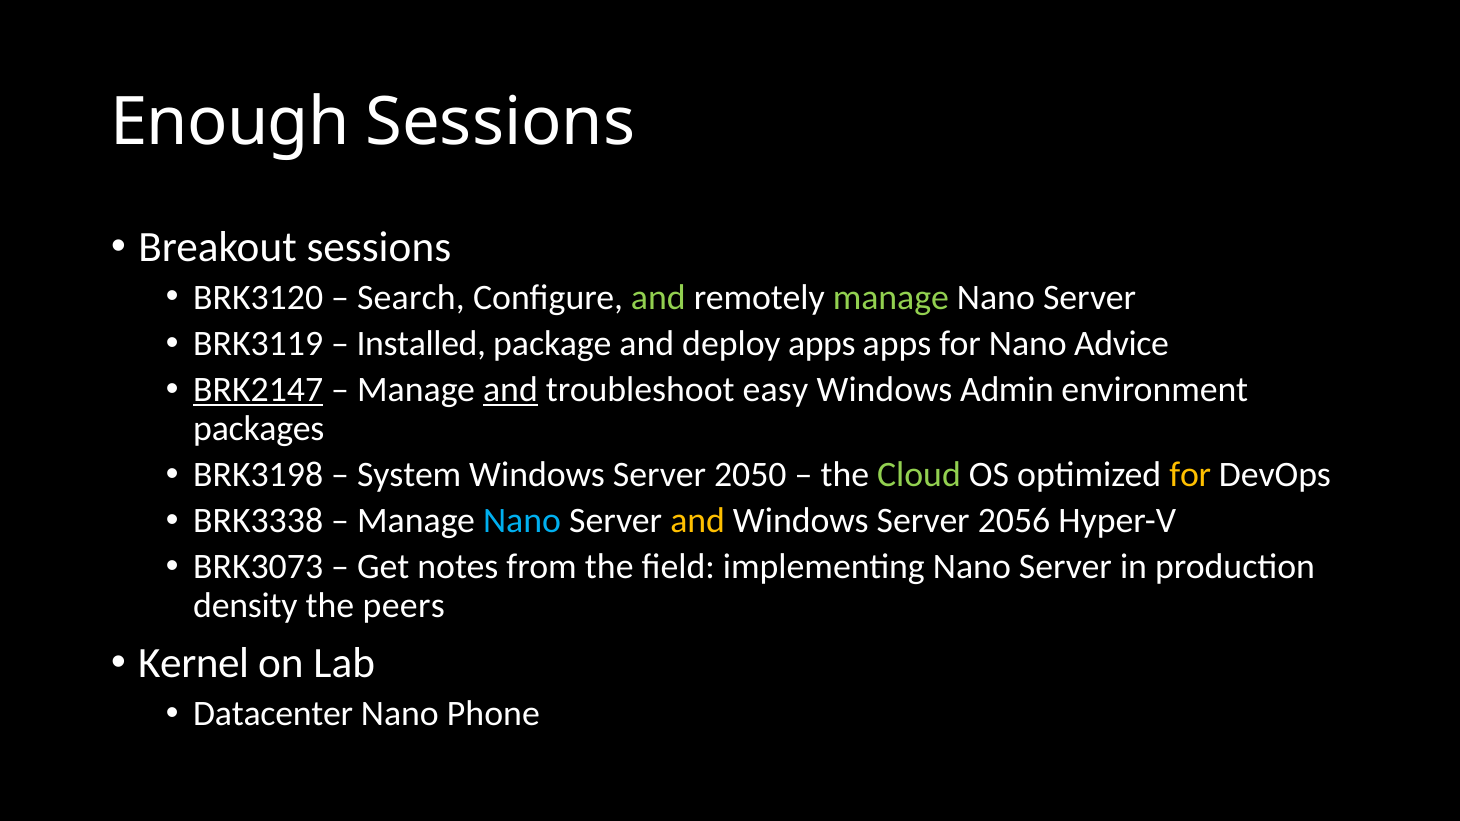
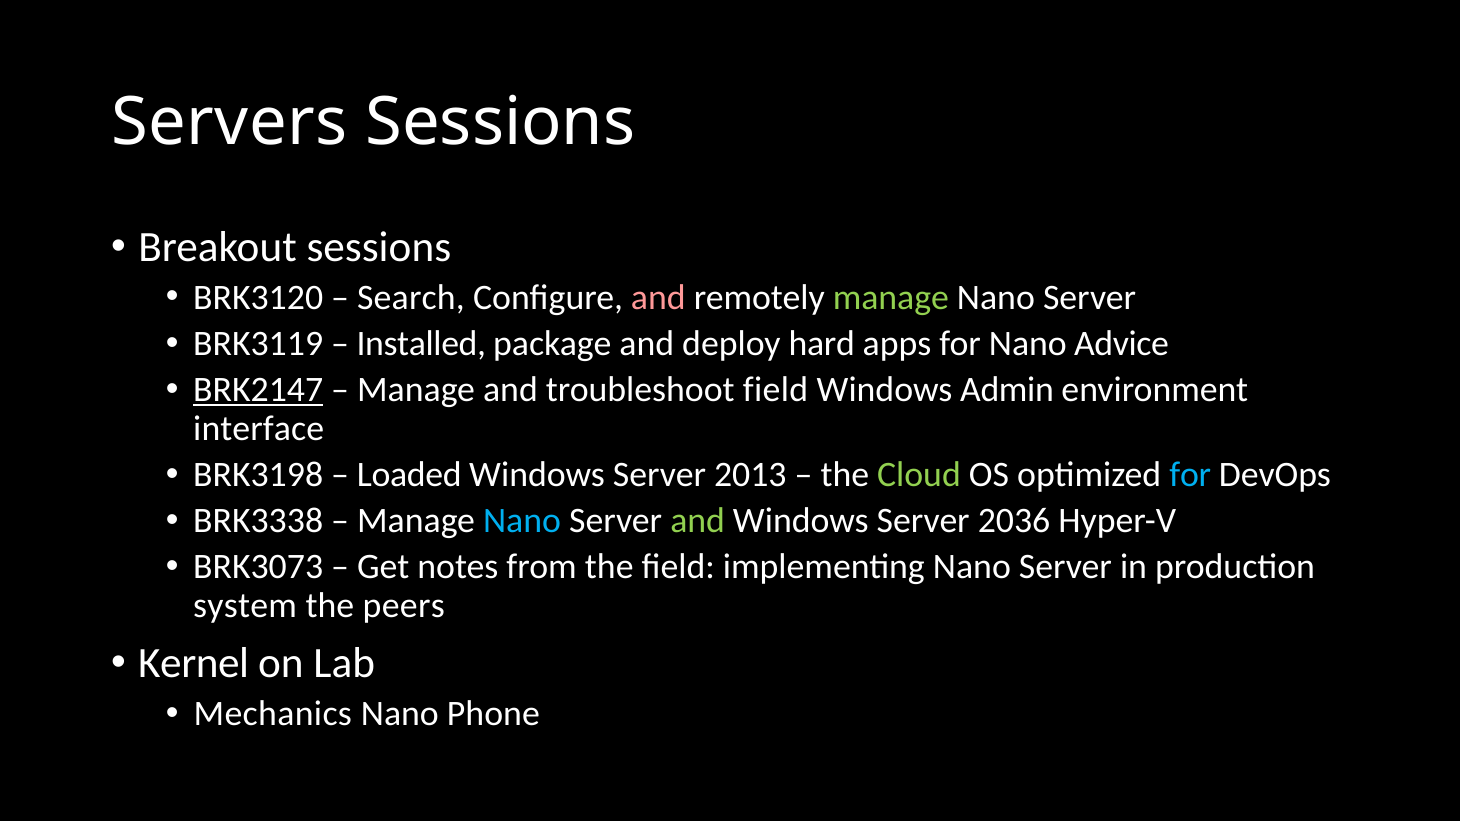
Enough: Enough -> Servers
and at (658, 297) colour: light green -> pink
deploy apps: apps -> hard
and at (510, 390) underline: present -> none
troubleshoot easy: easy -> field
packages: packages -> interface
System: System -> Loaded
2050: 2050 -> 2013
for at (1190, 475) colour: yellow -> light blue
and at (698, 521) colour: yellow -> light green
2056: 2056 -> 2036
density: density -> system
Datacenter: Datacenter -> Mechanics
